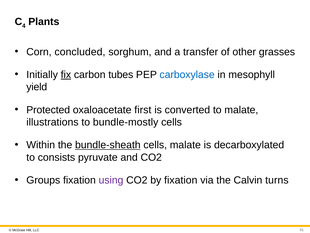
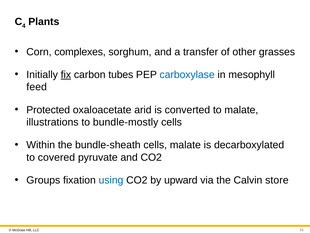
concluded: concluded -> complexes
yield: yield -> feed
first: first -> arid
bundle-sheath underline: present -> none
consists: consists -> covered
using colour: purple -> blue
by fixation: fixation -> upward
turns: turns -> store
